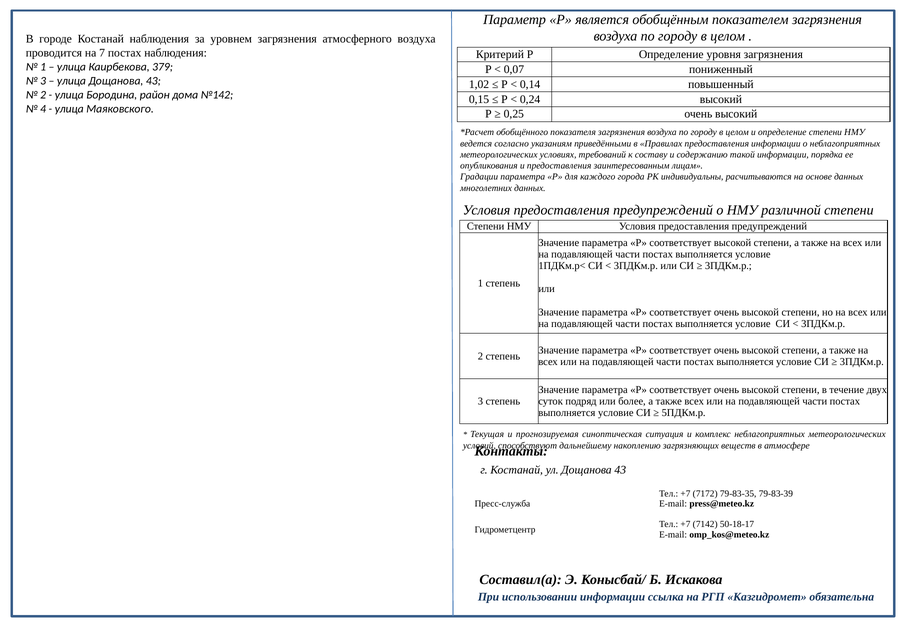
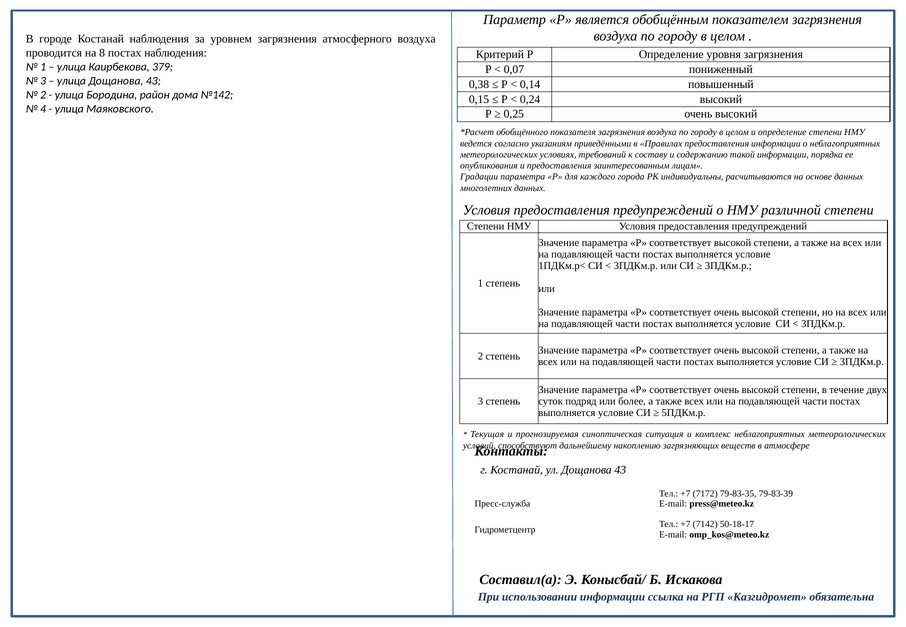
7: 7 -> 8
1,02: 1,02 -> 0,38
